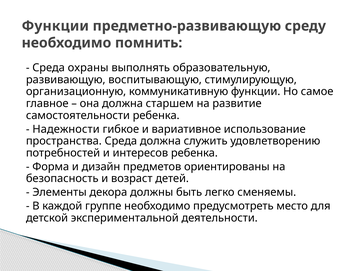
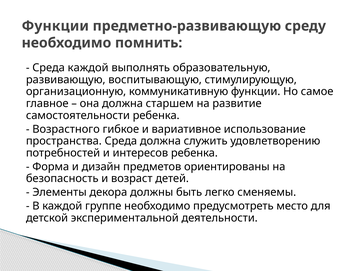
Среда охраны: охраны -> каждой
Надежности: Надежности -> Возрастного
